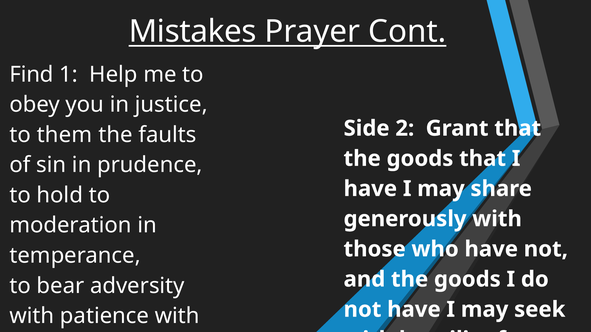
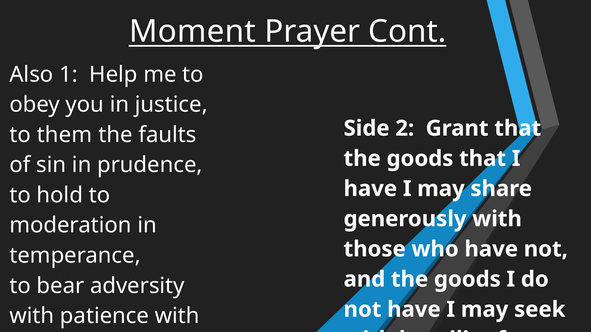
Mistakes: Mistakes -> Moment
Find: Find -> Also
